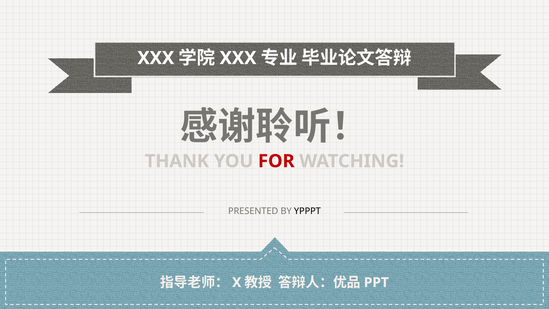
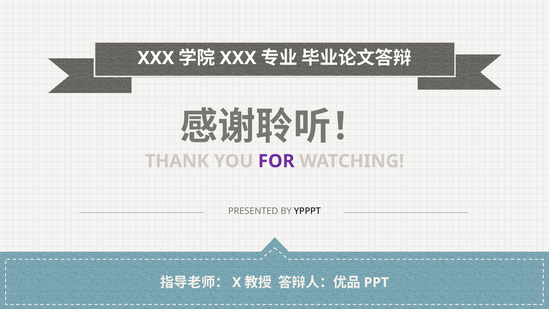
FOR colour: red -> purple
